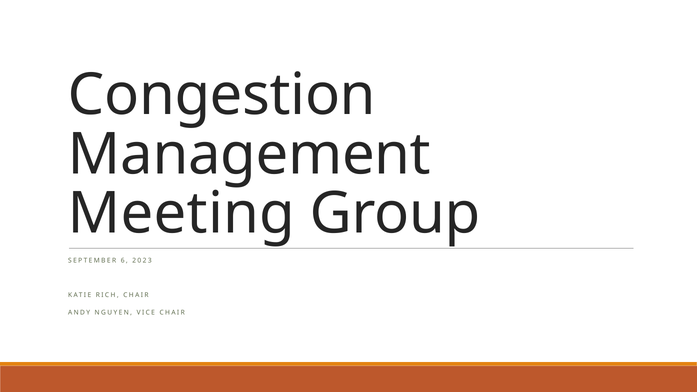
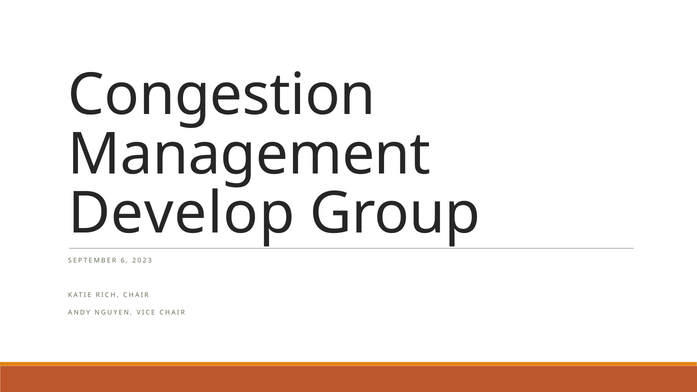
Meeting: Meeting -> Develop
